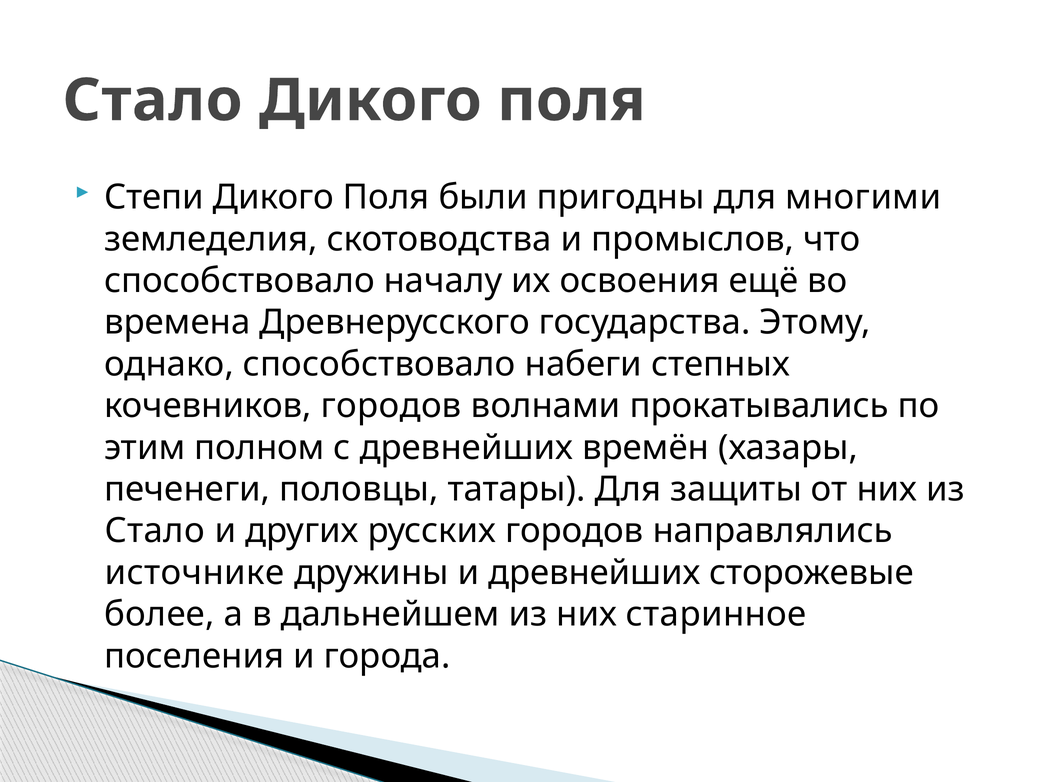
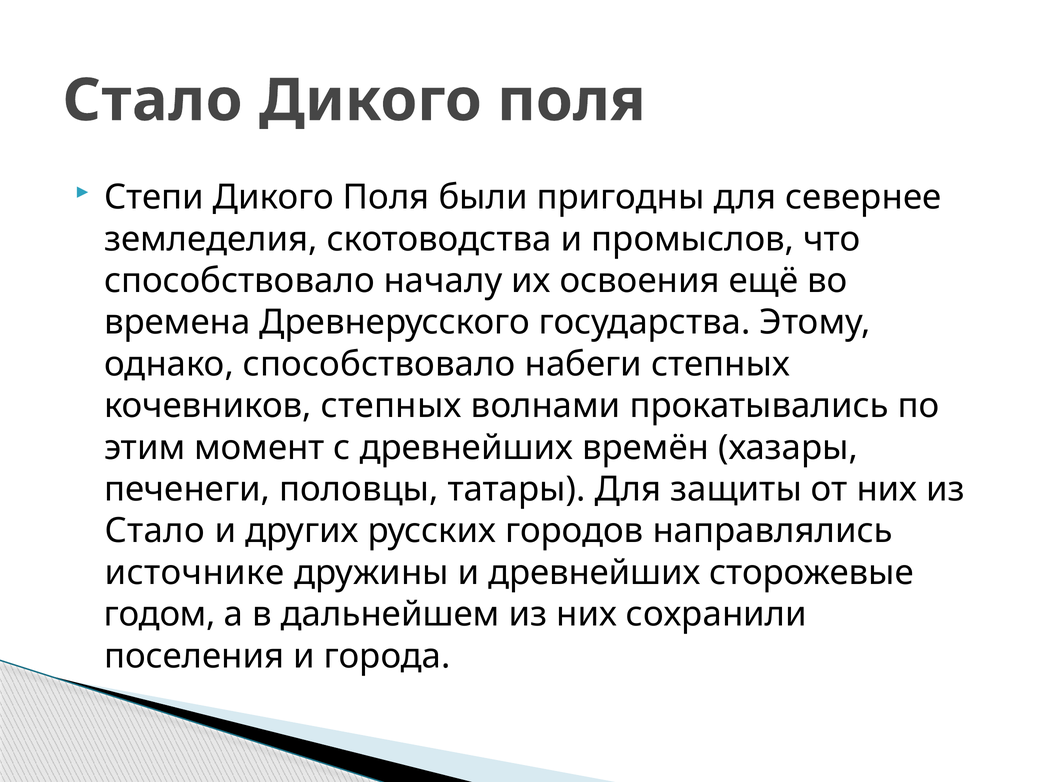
многими: многими -> севернее
кочевников городов: городов -> степных
полном: полном -> момент
более: более -> годом
старинное: старинное -> сохранили
